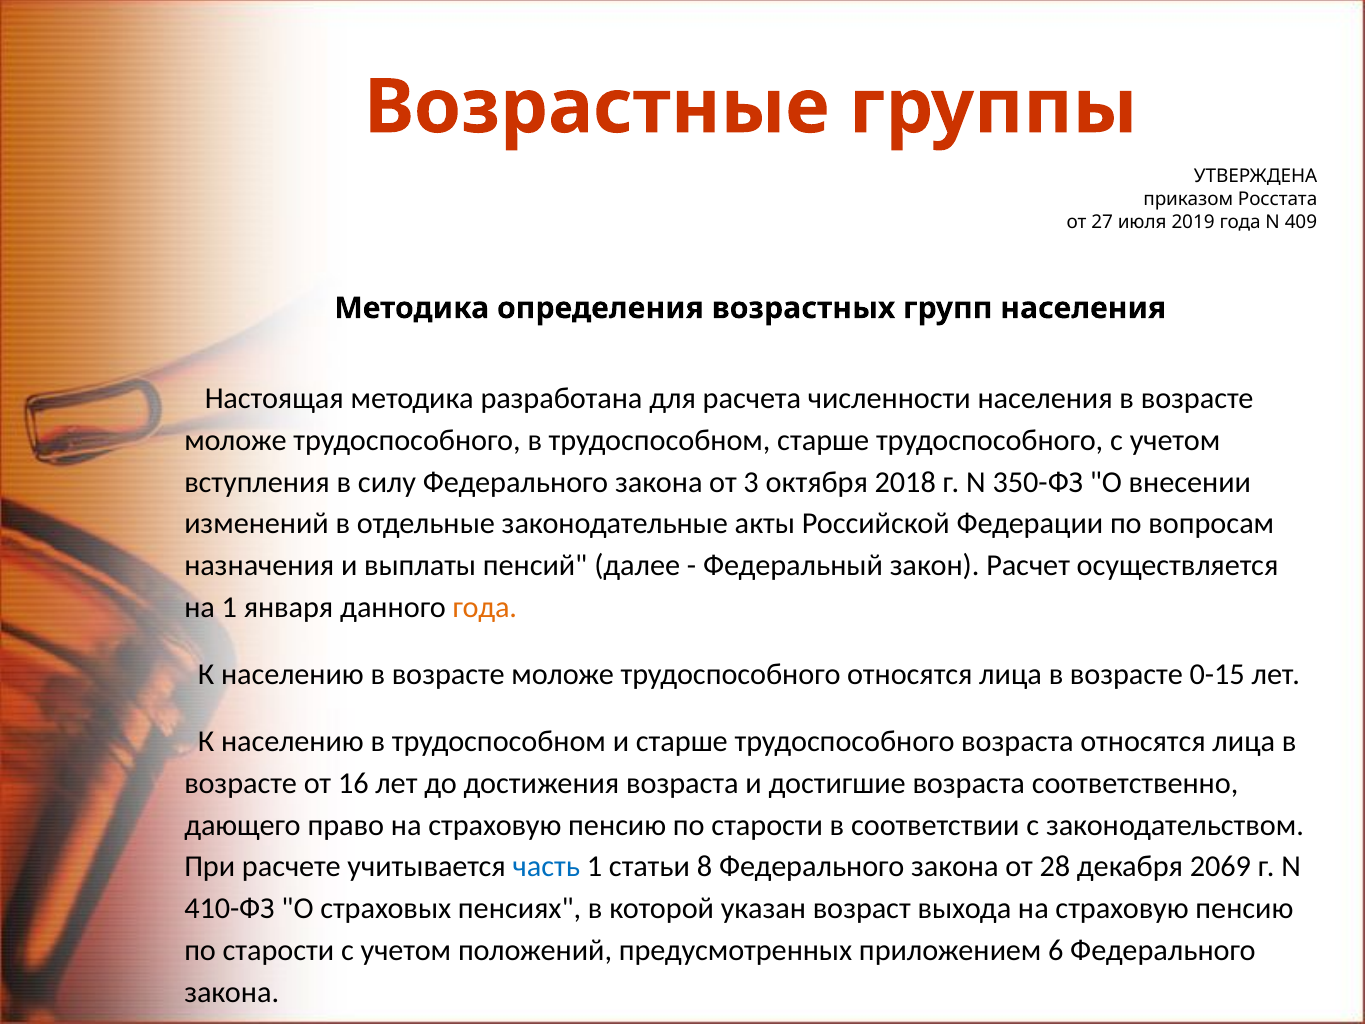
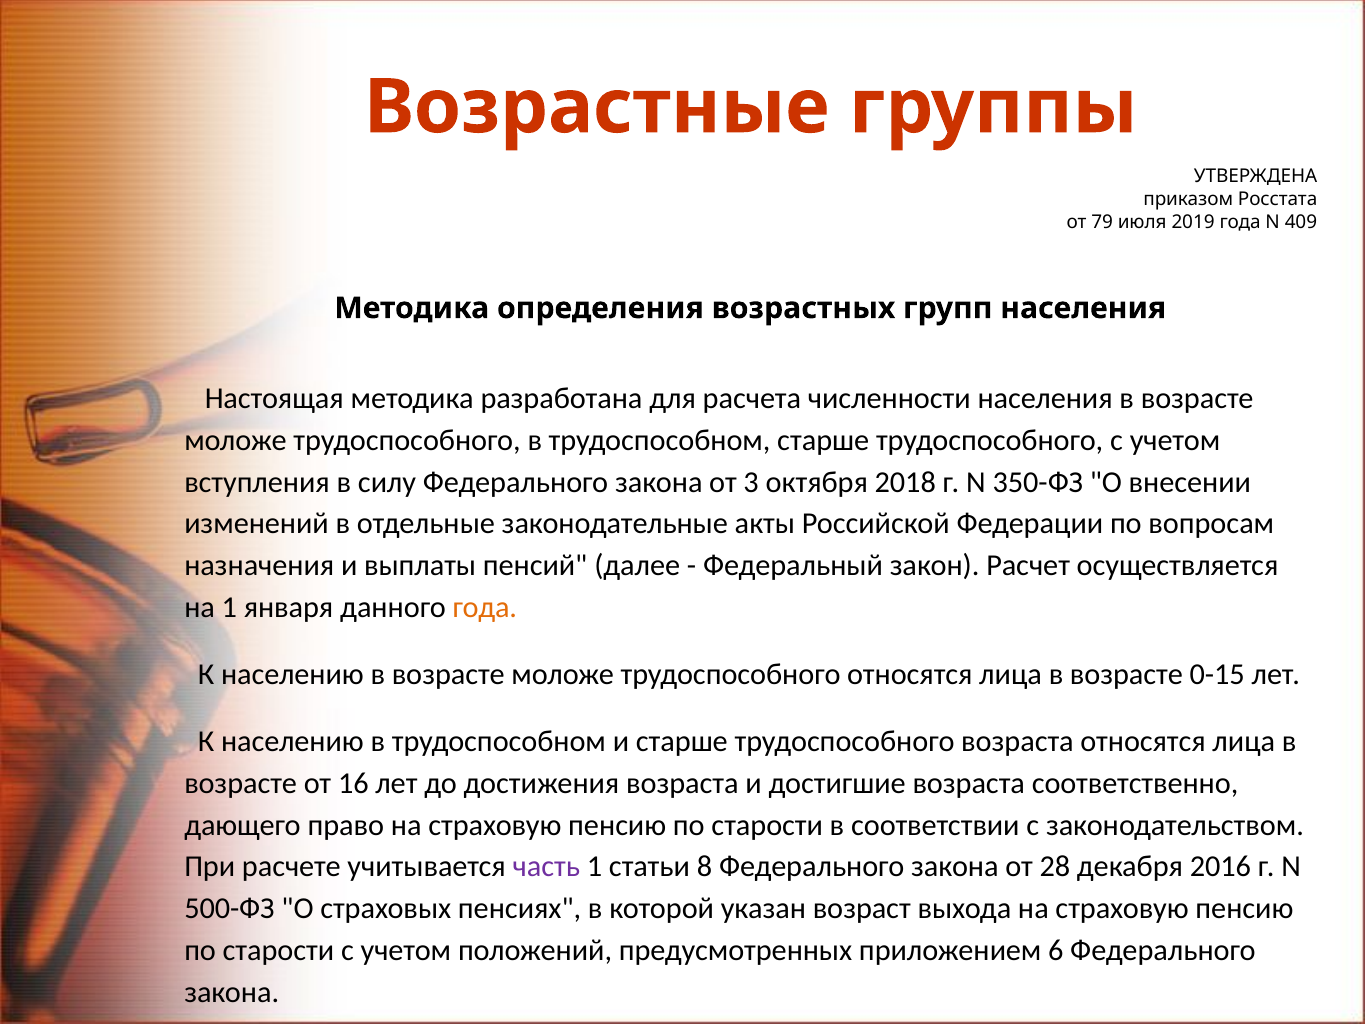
27: 27 -> 79
часть colour: blue -> purple
2069: 2069 -> 2016
410-ФЗ: 410-ФЗ -> 500-ФЗ
